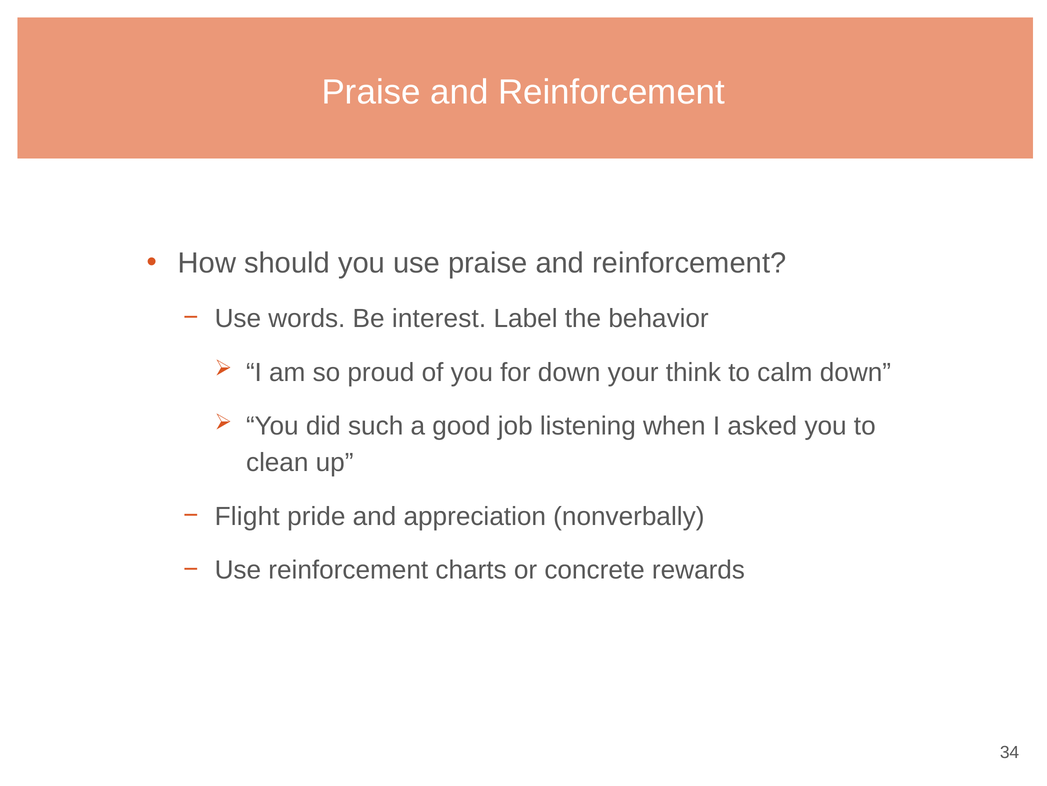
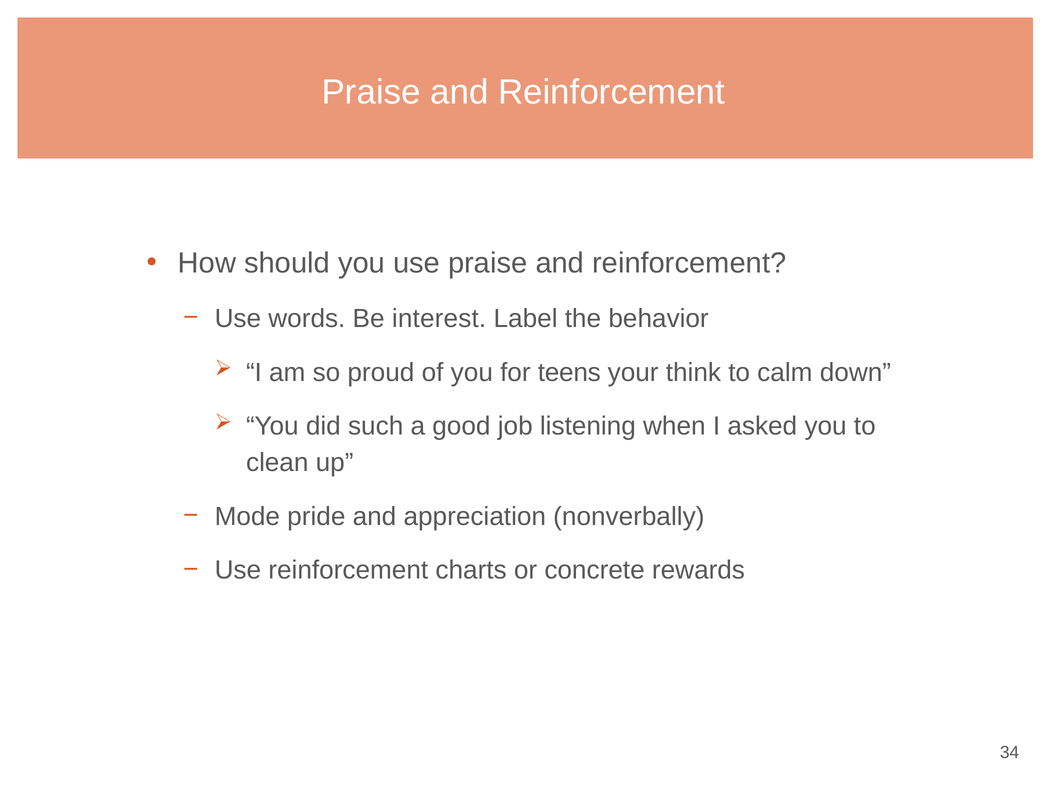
for down: down -> teens
Flight: Flight -> Mode
